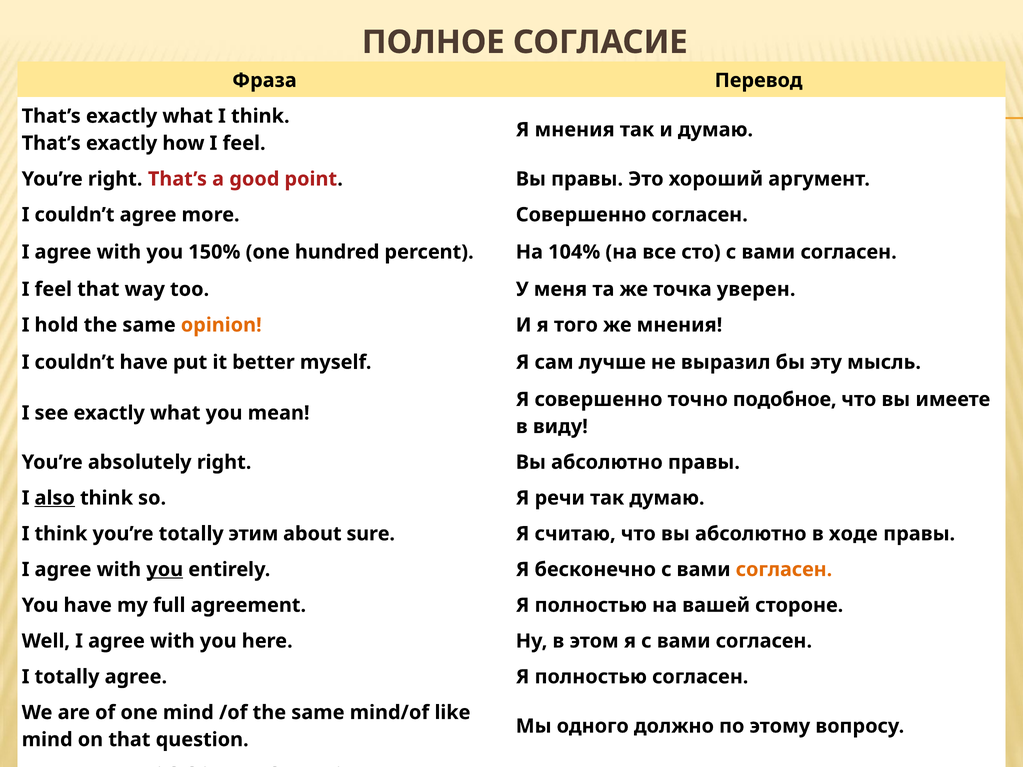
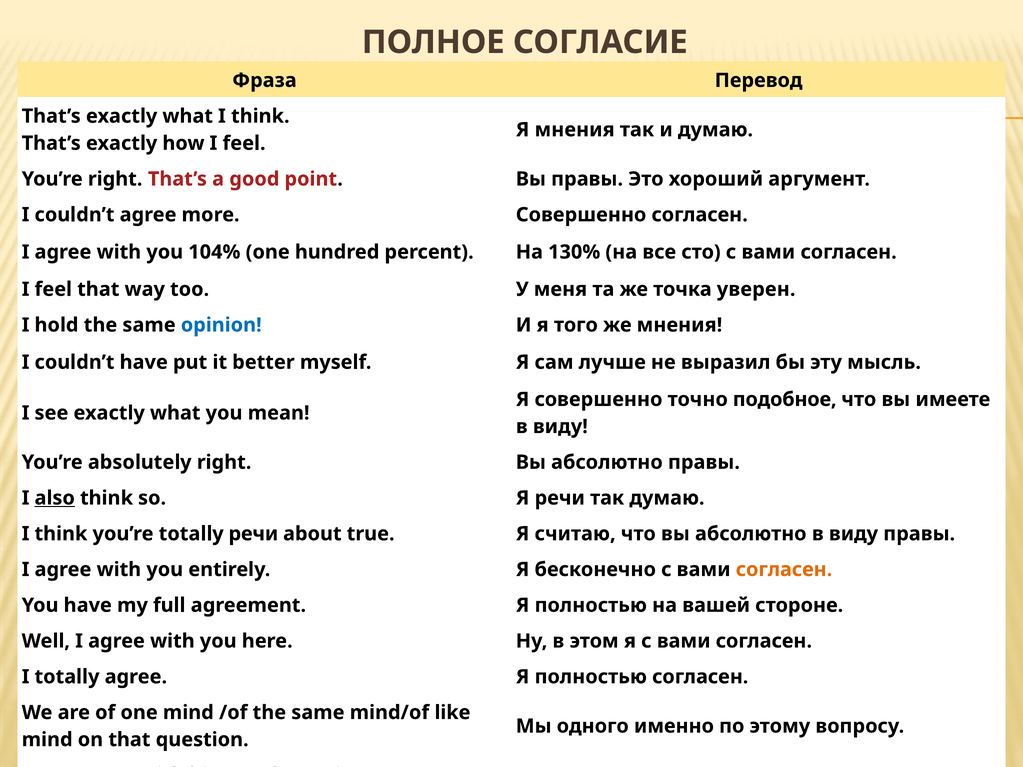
150%: 150% -> 104%
104%: 104% -> 130%
opinion colour: orange -> blue
totally этим: этим -> речи
sure: sure -> true
абсолютно в ходе: ходе -> виду
you at (165, 570) underline: present -> none
должно: должно -> именно
